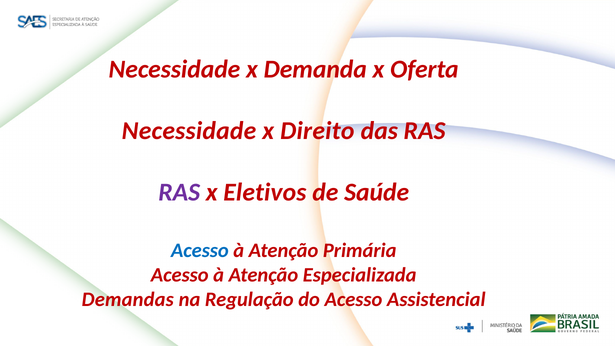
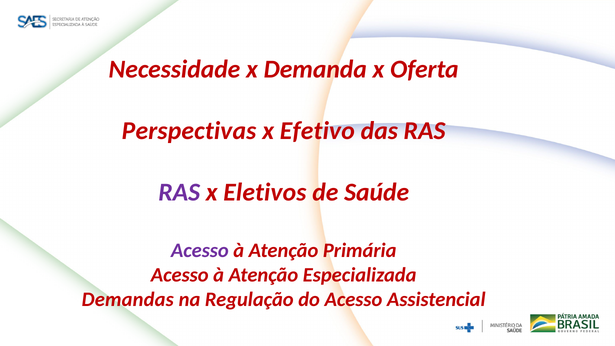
Necessidade at (189, 131): Necessidade -> Perspectivas
Direito: Direito -> Efetivo
Acesso at (200, 250) colour: blue -> purple
